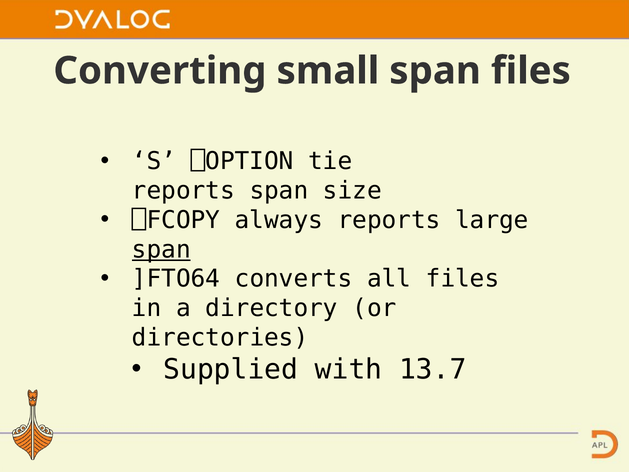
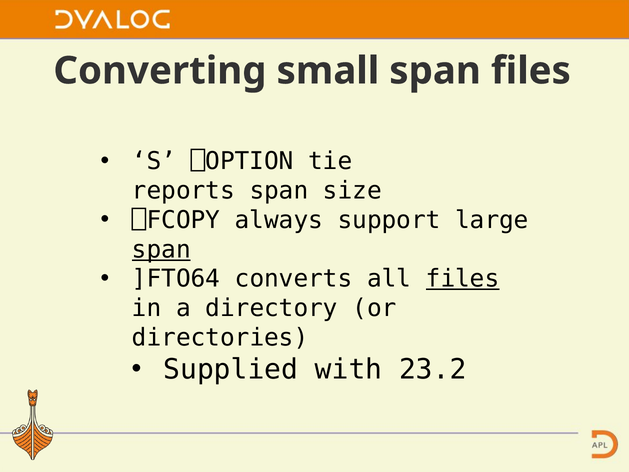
always reports: reports -> support
files at (463, 279) underline: none -> present
13.7: 13.7 -> 23.2
